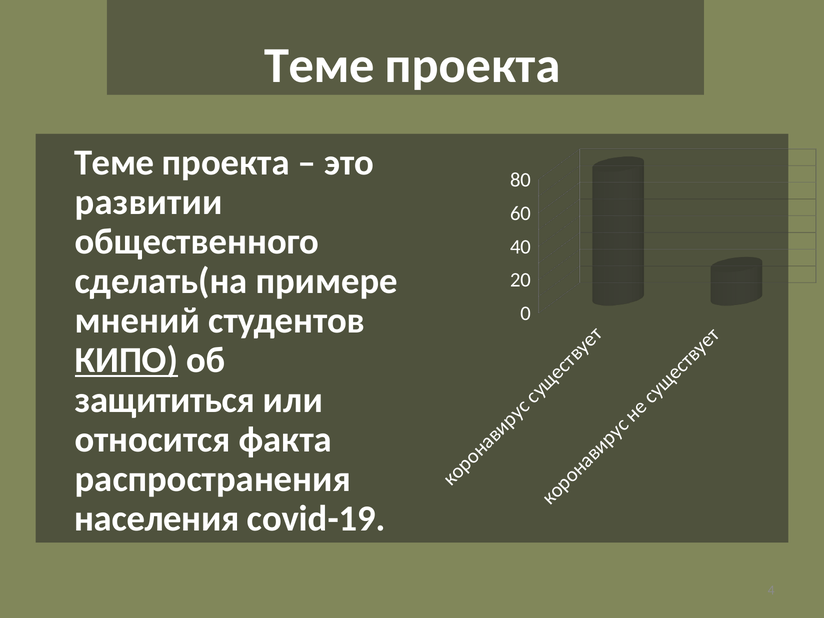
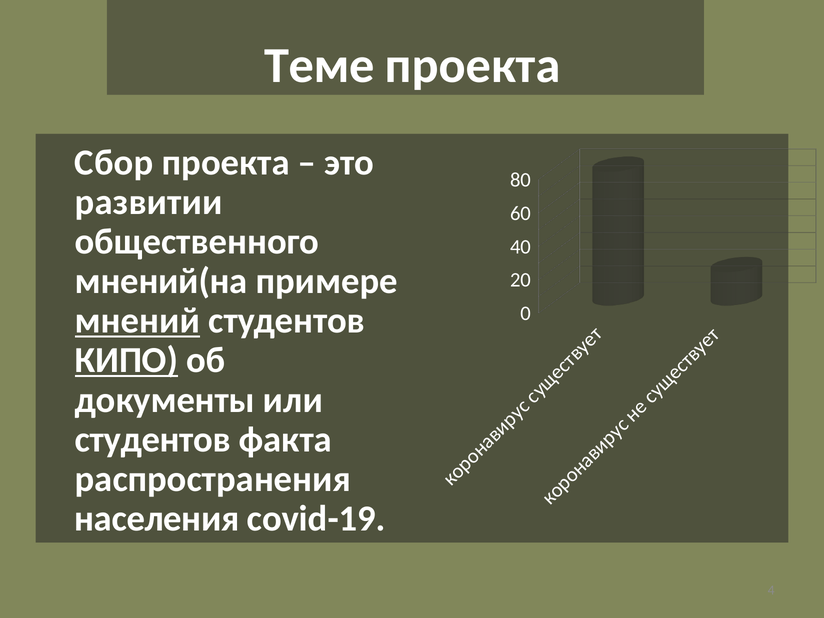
Теме at (114, 162): Теме -> Сбор
сделать(на: сделать(на -> мнений(на
мнений underline: none -> present
защититься: защититься -> документы
относится at (153, 439): относится -> студентов
